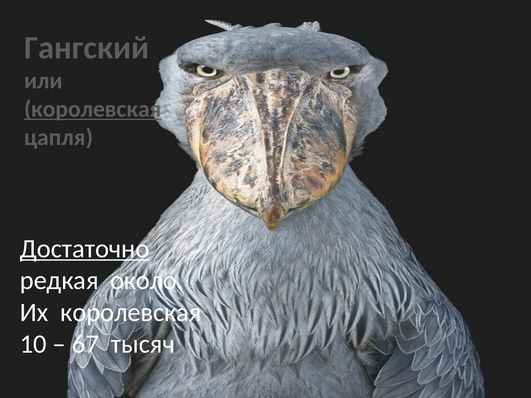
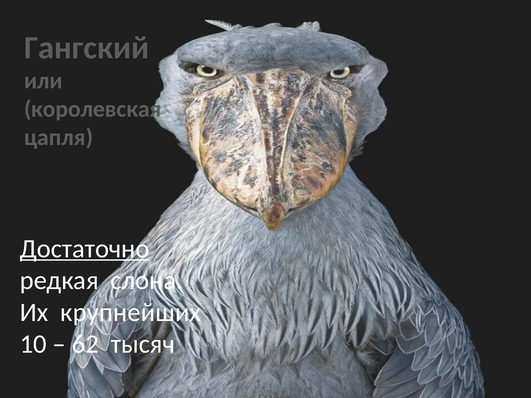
королевская at (93, 109) underline: present -> none
около: около -> слона
Их королевская: королевская -> крупнейших
67: 67 -> 62
